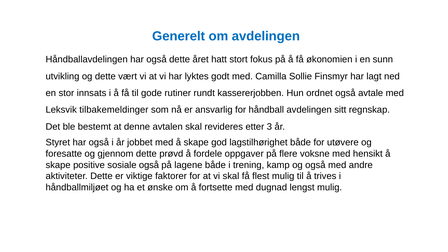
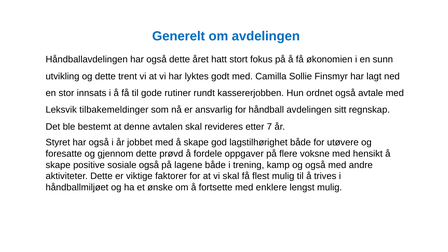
vært: vært -> trent
3: 3 -> 7
dugnad: dugnad -> enklere
